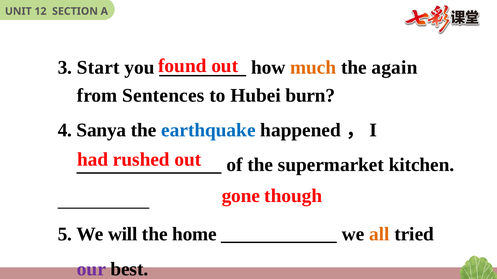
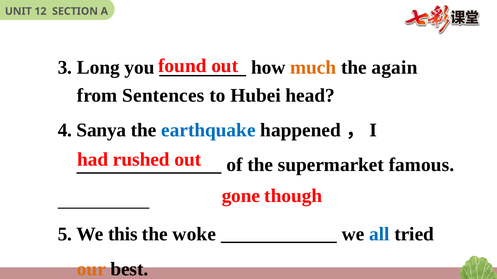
Start: Start -> Long
burn: burn -> head
kitchen: kitchen -> famous
will: will -> this
home: home -> woke
all colour: orange -> blue
our colour: purple -> orange
